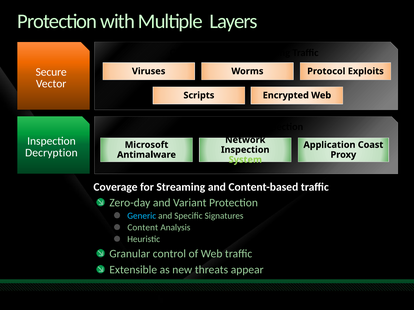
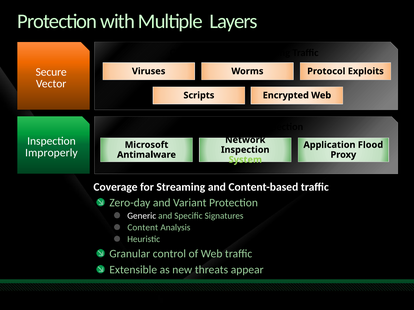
Coast: Coast -> Flood
Decryption: Decryption -> Improperly
Generic colour: light blue -> white
